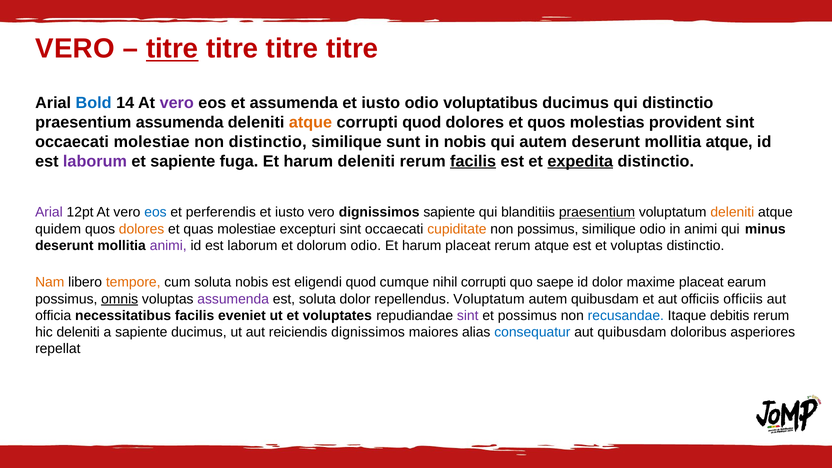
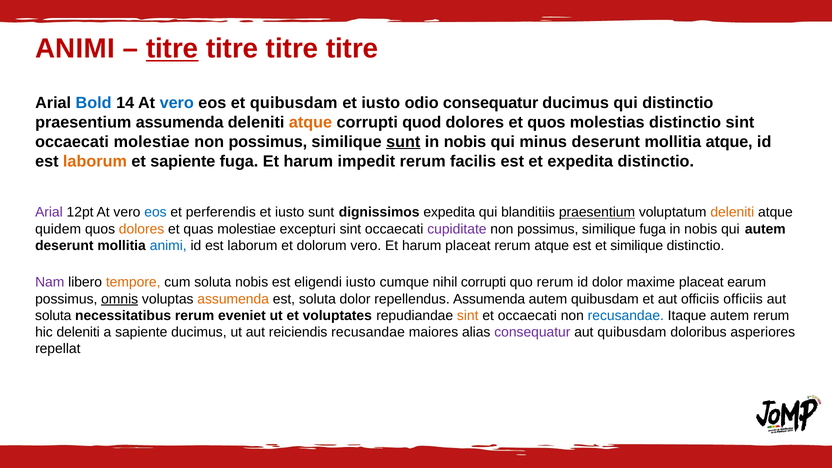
VERO at (75, 49): VERO -> ANIMI
vero at (177, 103) colour: purple -> blue
et assumenda: assumenda -> quibusdam
odio voluptatibus: voluptatibus -> consequatur
molestias provident: provident -> distinctio
distinctio at (268, 142): distinctio -> possimus
sunt at (403, 142) underline: none -> present
qui autem: autem -> minus
laborum at (95, 161) colour: purple -> orange
harum deleniti: deleniti -> impedit
facilis at (473, 161) underline: present -> none
expedita at (580, 161) underline: present -> none
iusto vero: vero -> sunt
dignissimos sapiente: sapiente -> expedita
cupiditate colour: orange -> purple
similique odio: odio -> fuga
animi at (701, 229): animi -> nobis
qui minus: minus -> autem
animi at (168, 246) colour: purple -> blue
dolorum odio: odio -> vero
et voluptas: voluptas -> similique
Nam colour: orange -> purple
eligendi quod: quod -> iusto
quo saepe: saepe -> rerum
assumenda at (233, 299) colour: purple -> orange
repellendus Voluptatum: Voluptatum -> Assumenda
officia at (53, 316): officia -> soluta
necessitatibus facilis: facilis -> rerum
sint at (468, 316) colour: purple -> orange
et possimus: possimus -> occaecati
Itaque debitis: debitis -> autem
reiciendis dignissimos: dignissimos -> recusandae
consequatur at (532, 332) colour: blue -> purple
